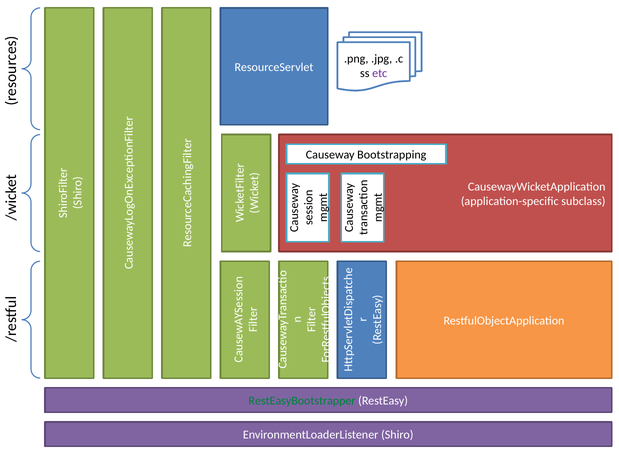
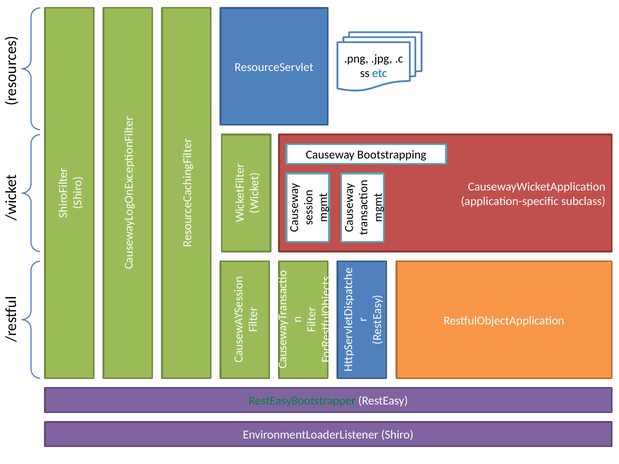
etc colour: purple -> blue
